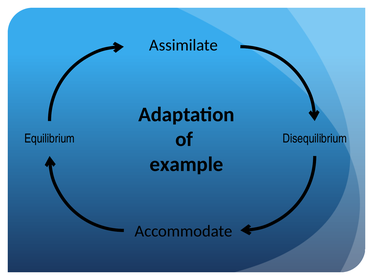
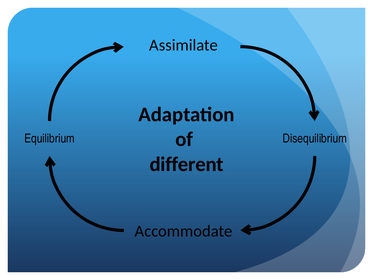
example: example -> different
